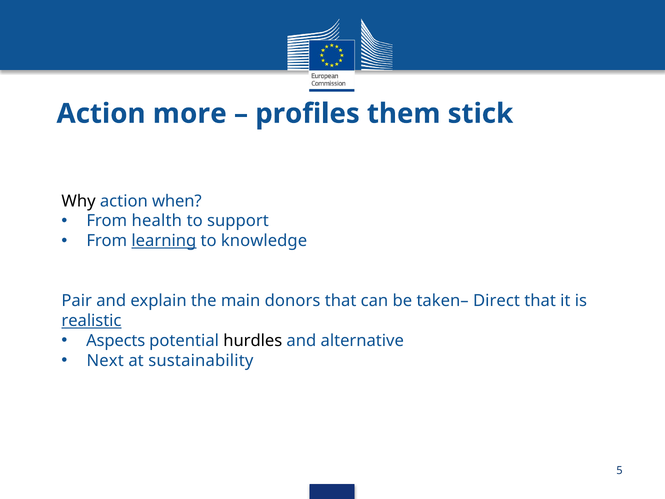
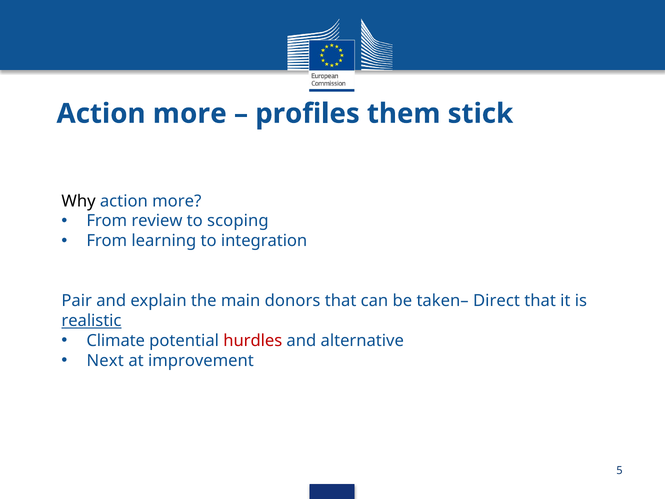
when at (177, 201): when -> more
health: health -> review
support: support -> scoping
learning underline: present -> none
knowledge: knowledge -> integration
Aspects: Aspects -> Climate
hurdles colour: black -> red
sustainability: sustainability -> improvement
